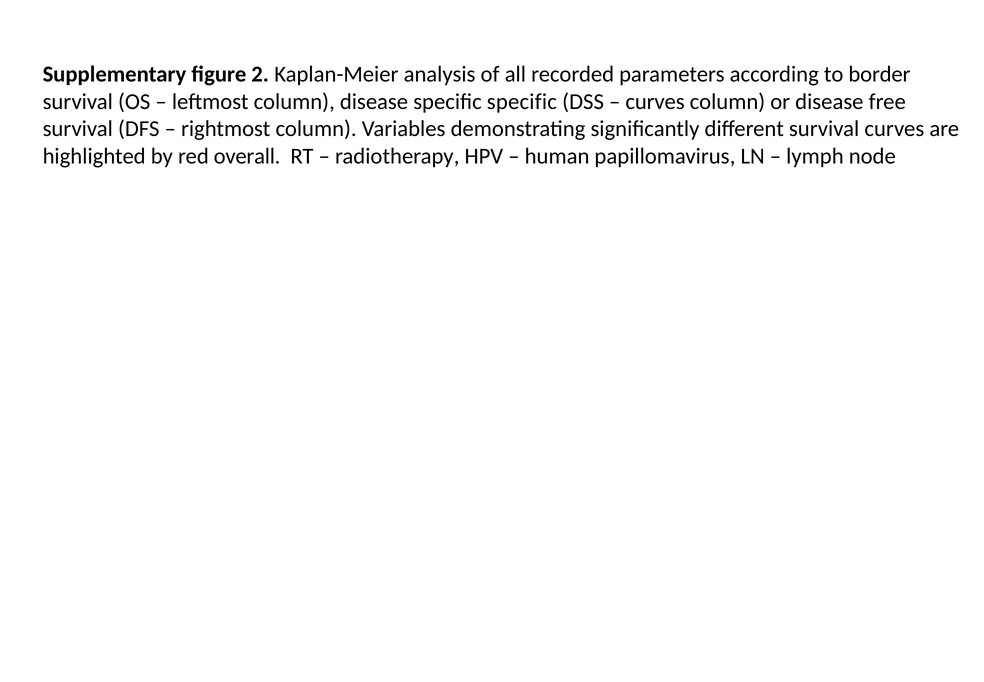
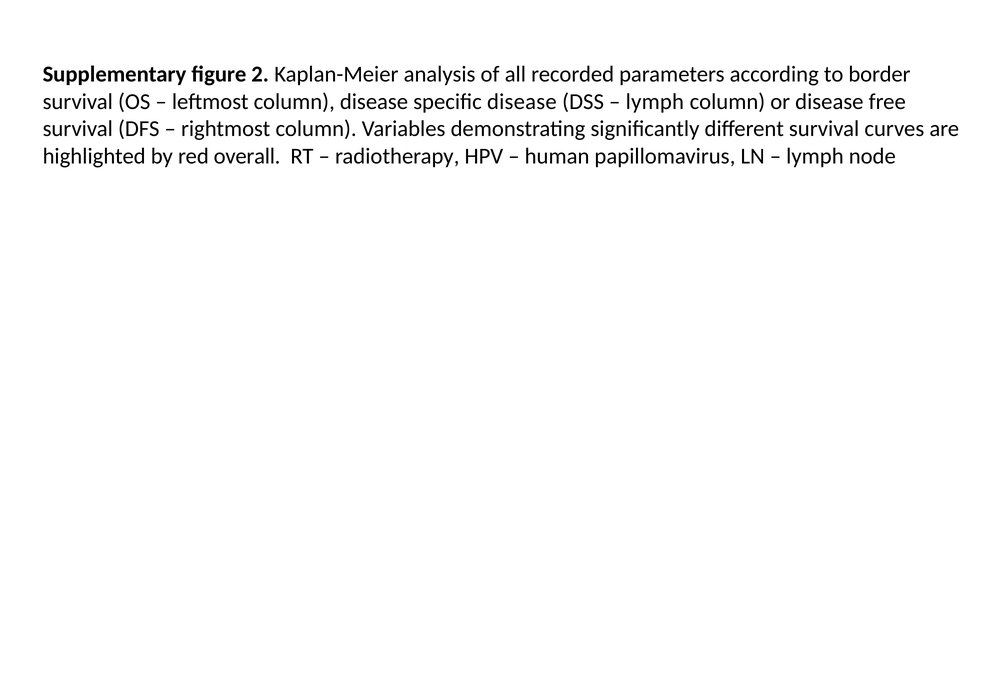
specific specific: specific -> disease
curves at (655, 101): curves -> lymph
